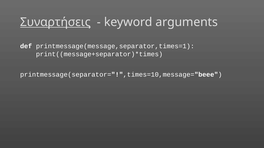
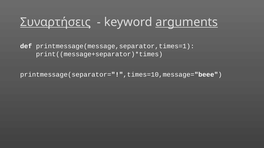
arguments underline: none -> present
